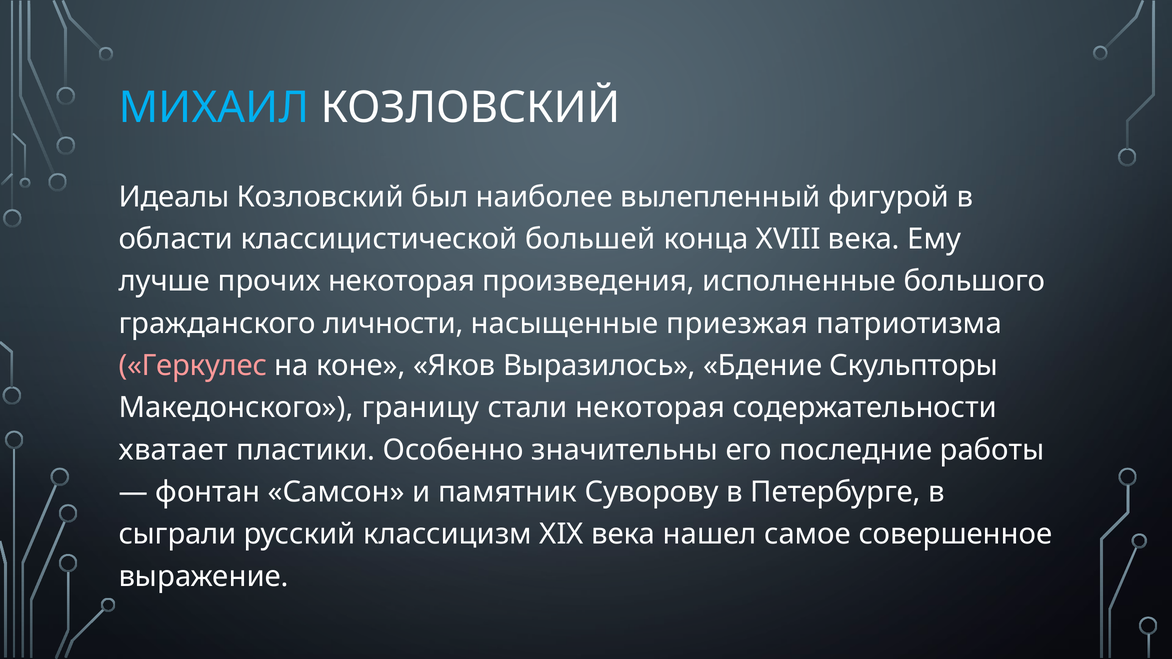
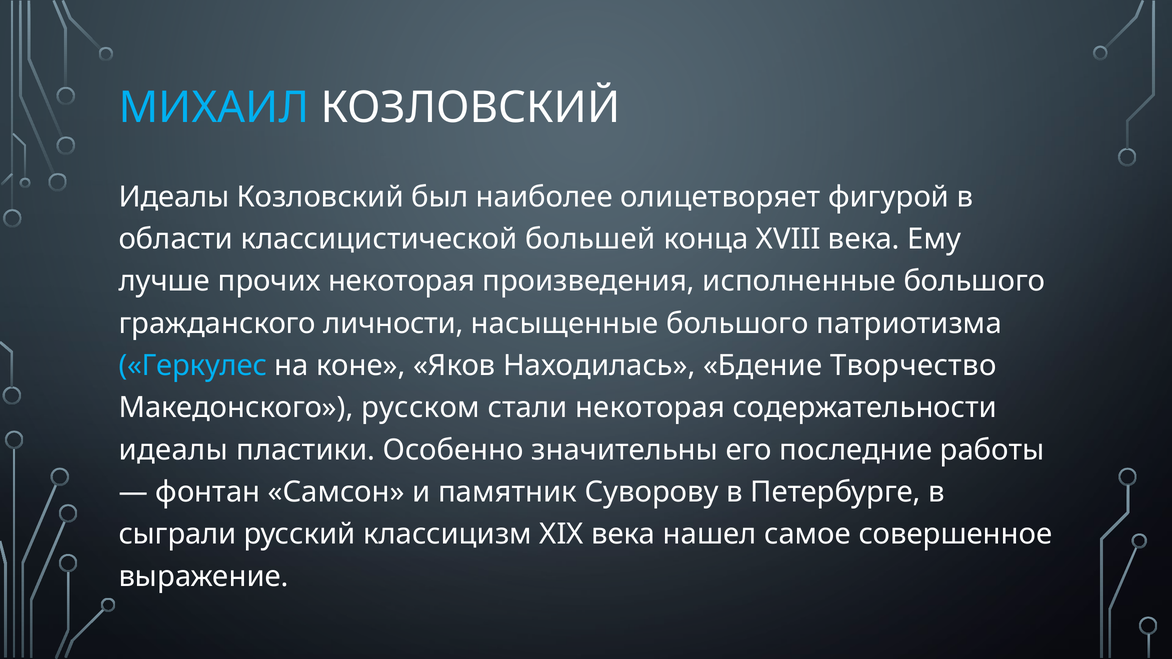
вылепленный: вылепленный -> олицетворяет
насыщенные приезжая: приезжая -> большого
Геркулес colour: pink -> light blue
Выразилось: Выразилось -> Находилась
Скульпторы: Скульпторы -> Творчество
границу: границу -> русском
хватает at (173, 450): хватает -> идеалы
